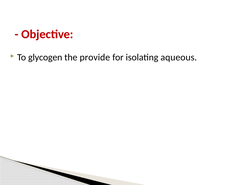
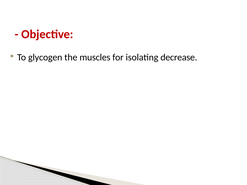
provide: provide -> muscles
aqueous: aqueous -> decrease
